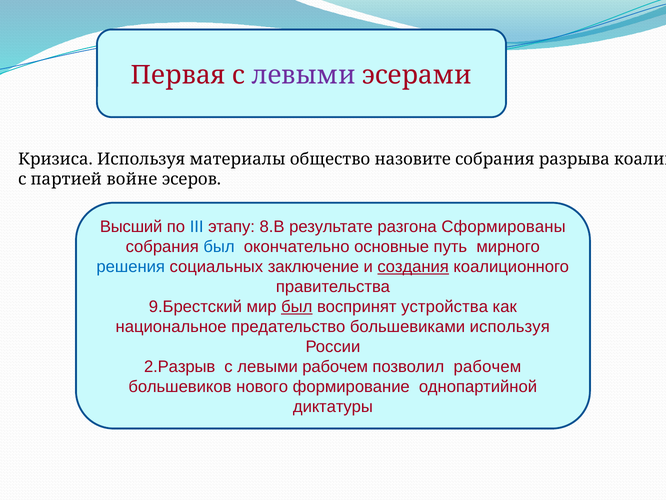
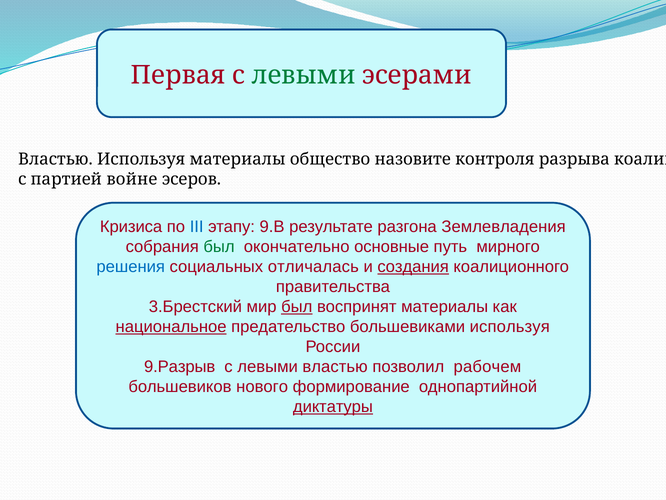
левыми at (304, 75) colour: purple -> green
Кризиса at (55, 159): Кризиса -> Властью
назовите собрания: собрания -> контроля
Высший: Высший -> Кризиса
8.В: 8.В -> 9.В
Сформированы: Сформированы -> Землевладения
был at (219, 247) colour: blue -> green
заключение: заключение -> отличалась
9.Брестский: 9.Брестский -> 3.Брестский
воспринят устройства: устройства -> материалы
национальное underline: none -> present
2.Разрыв: 2.Разрыв -> 9.Разрыв
левыми рабочем: рабочем -> властью
диктатуры underline: none -> present
